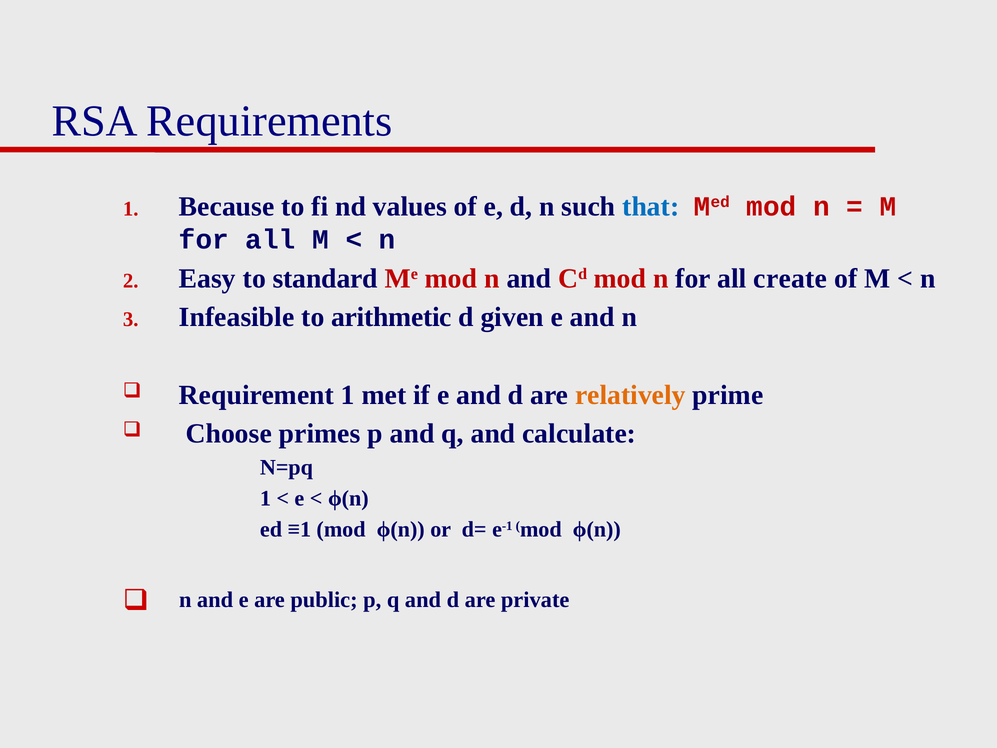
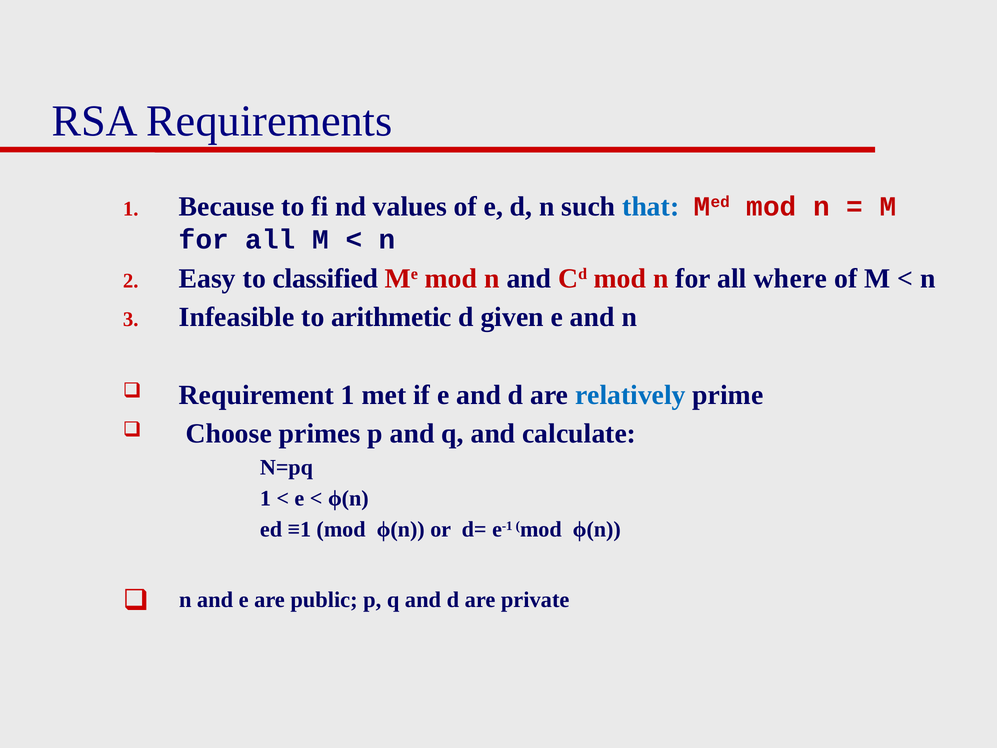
standard: standard -> classified
create: create -> where
relatively colour: orange -> blue
